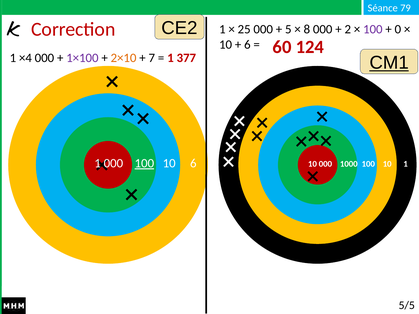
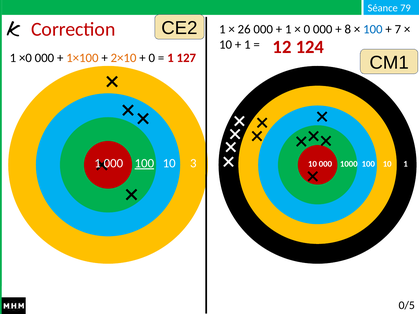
25: 25 -> 26
5 at (288, 29): 5 -> 1
8 at (307, 29): 8 -> 0
2: 2 -> 8
100 at (373, 29) colour: purple -> blue
0: 0 -> 7
6 at (247, 45): 6 -> 1
60: 60 -> 12
×4: ×4 -> ×0
1×100 colour: purple -> orange
7 at (152, 58): 7 -> 0
377: 377 -> 127
CM1 underline: present -> none
10 6: 6 -> 3
5/5: 5/5 -> 0/5
